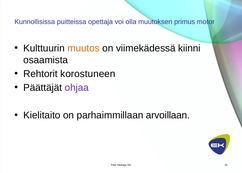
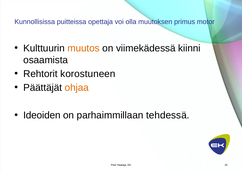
ohjaa colour: purple -> orange
Kielitaito: Kielitaito -> Ideoiden
arvoillaan: arvoillaan -> tehdessä
